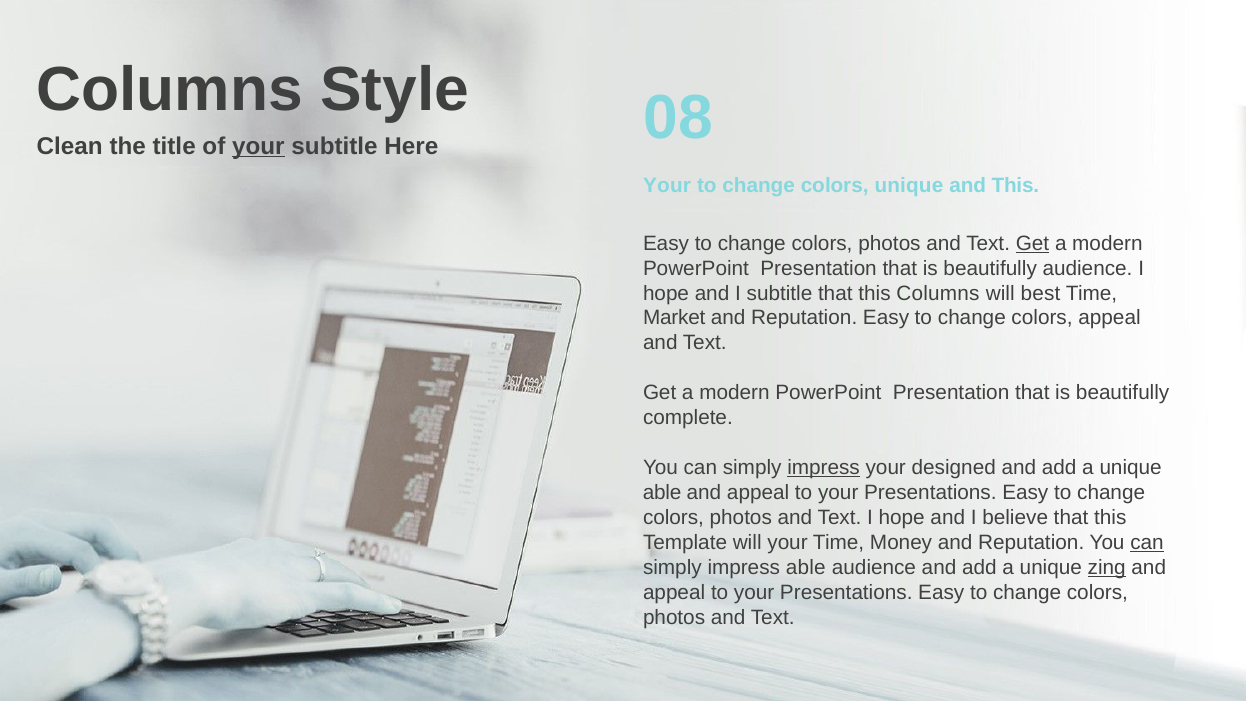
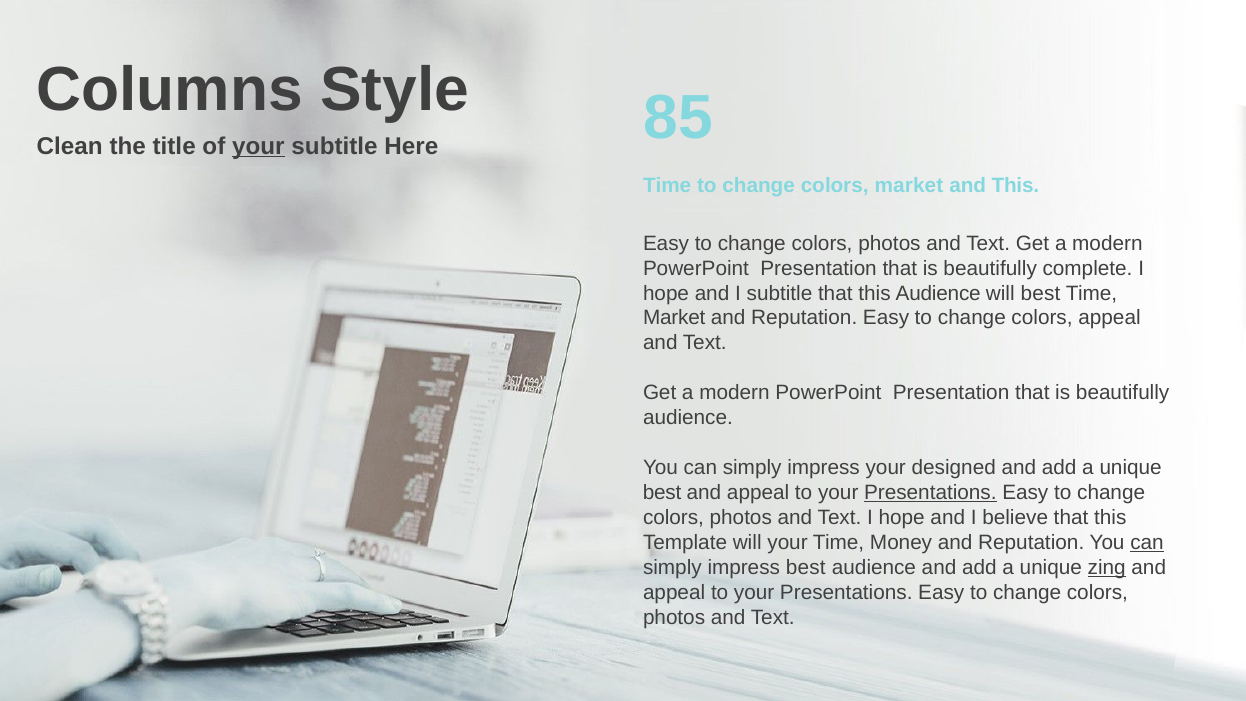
08: 08 -> 85
Your at (667, 186): Your -> Time
colors unique: unique -> market
Get at (1033, 243) underline: present -> none
beautifully audience: audience -> complete
this Columns: Columns -> Audience
complete at (688, 418): complete -> audience
impress at (824, 468) underline: present -> none
able at (662, 492): able -> best
Presentations at (930, 492) underline: none -> present
impress able: able -> best
